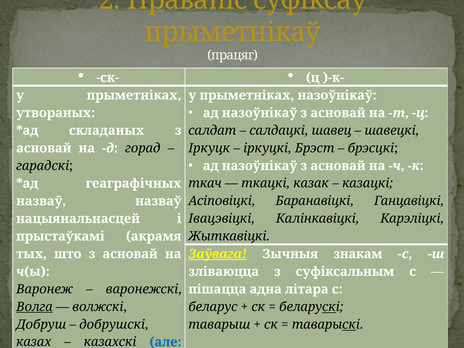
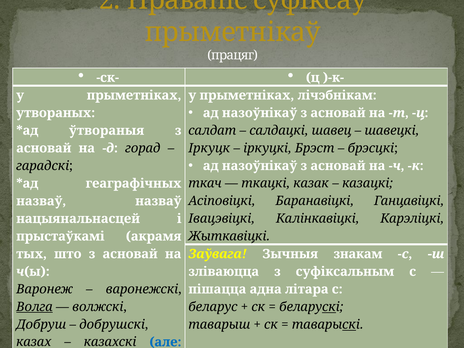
прыметніках назоўнікаў: назоўнікаў -> лічэбнікам
складаных: складаных -> ўтвораныя
Заўвага underline: present -> none
